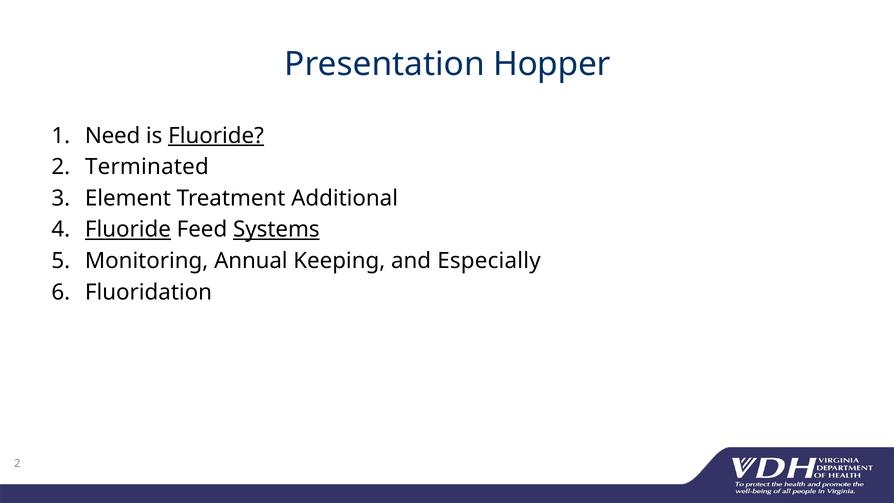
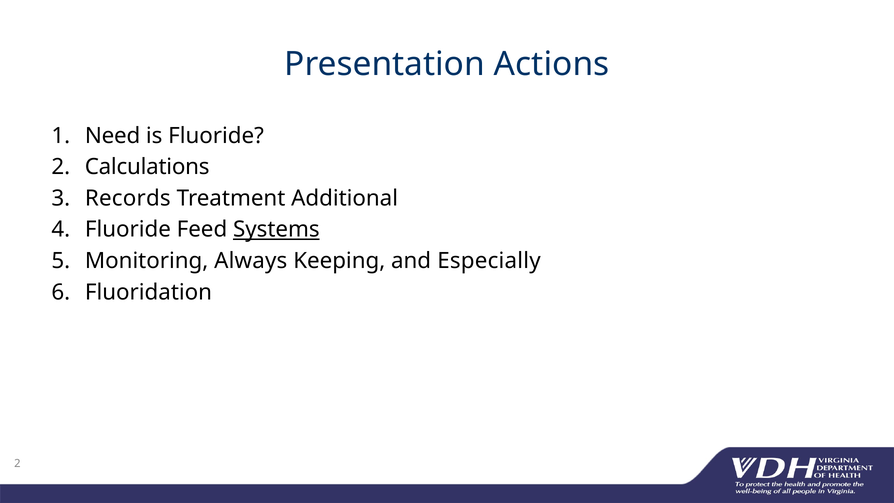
Hopper: Hopper -> Actions
Fluoride at (216, 136) underline: present -> none
Terminated: Terminated -> Calculations
Element: Element -> Records
Fluoride at (128, 230) underline: present -> none
Annual: Annual -> Always
